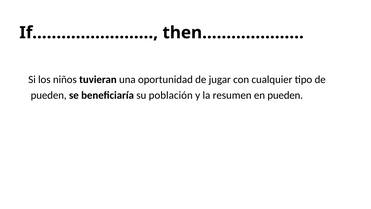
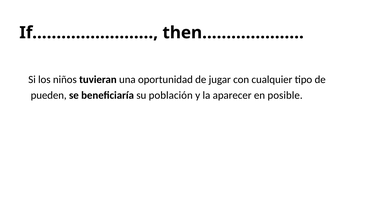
resumen: resumen -> aparecer
en pueden: pueden -> posible
